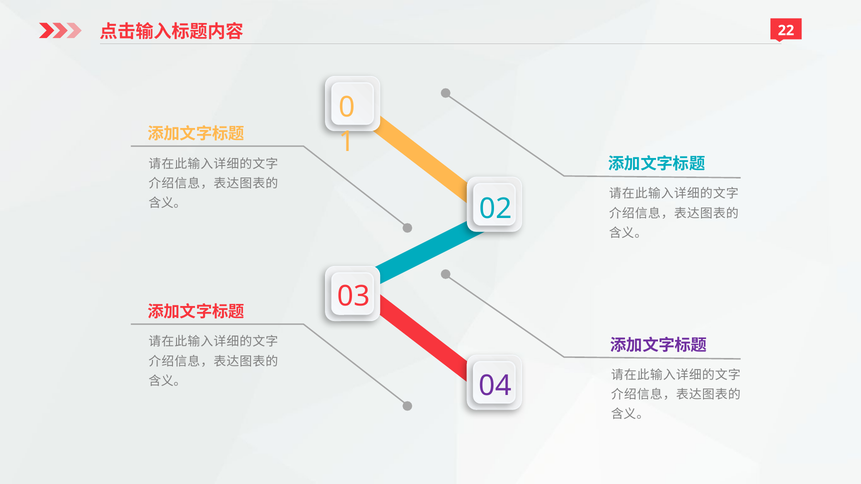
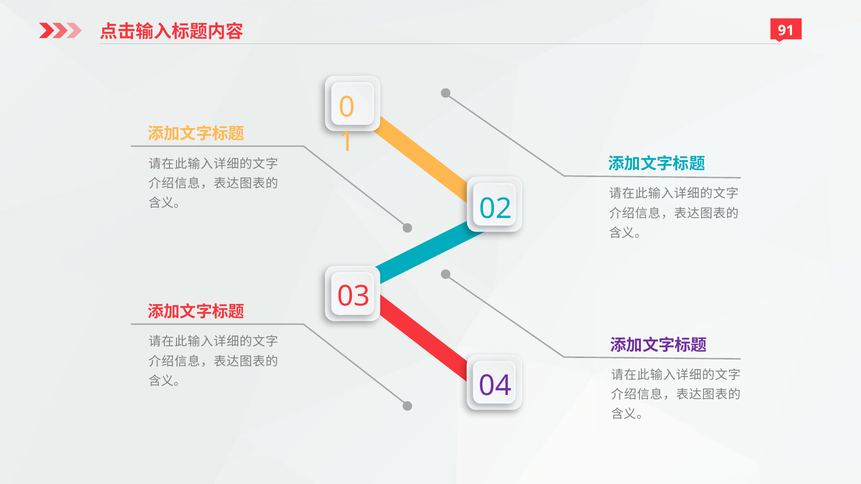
22: 22 -> 91
